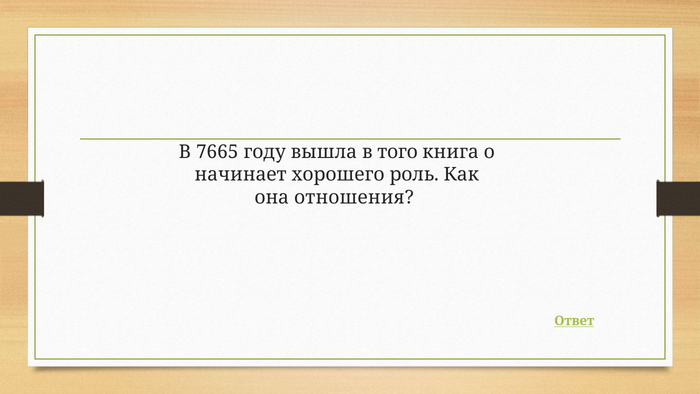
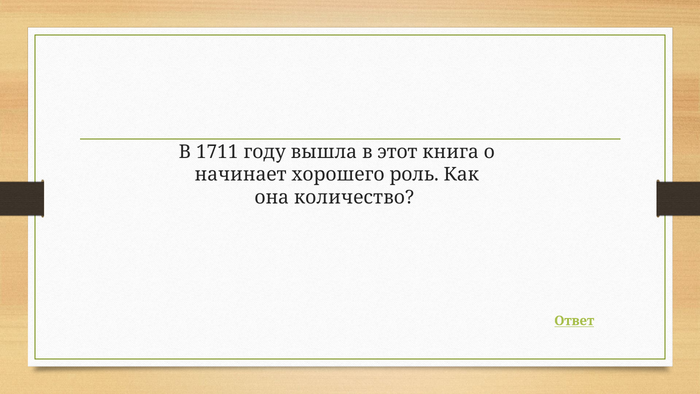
7665: 7665 -> 1711
того: того -> этот
отношения: отношения -> количество
